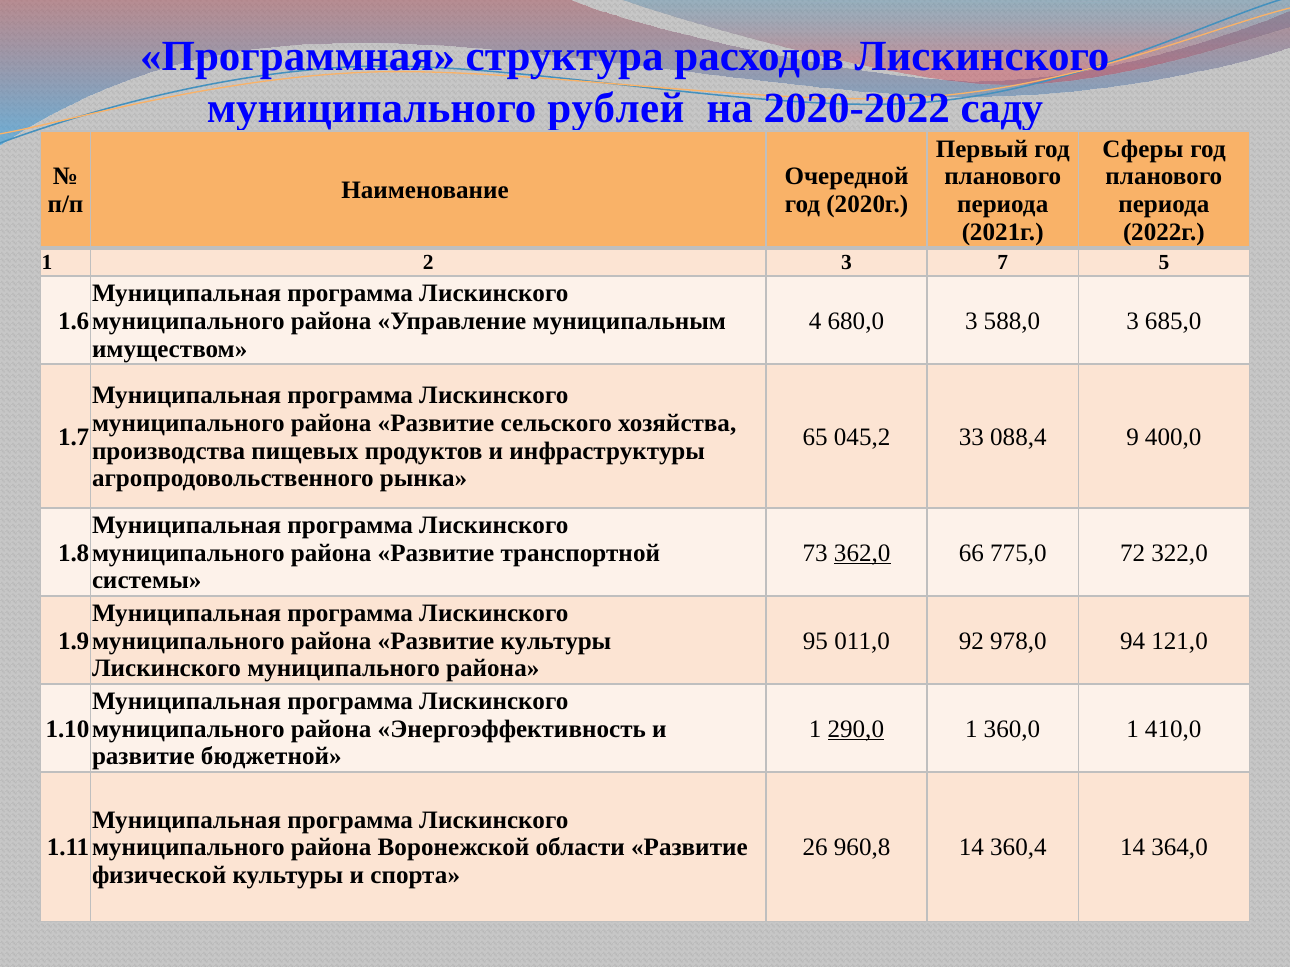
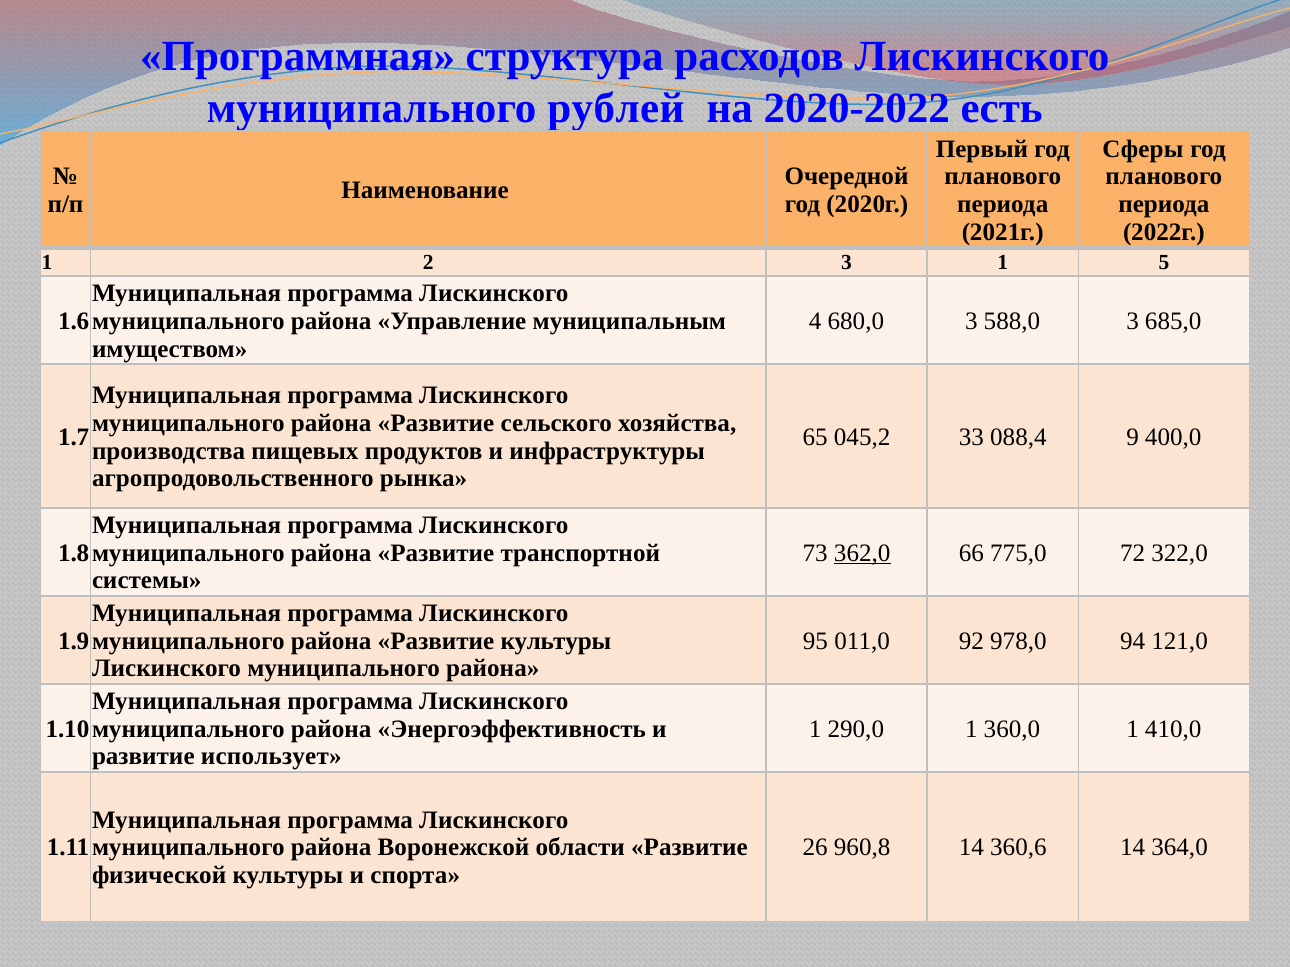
саду: саду -> есть
3 7: 7 -> 1
290,0 underline: present -> none
бюджетной: бюджетной -> использует
360,4: 360,4 -> 360,6
